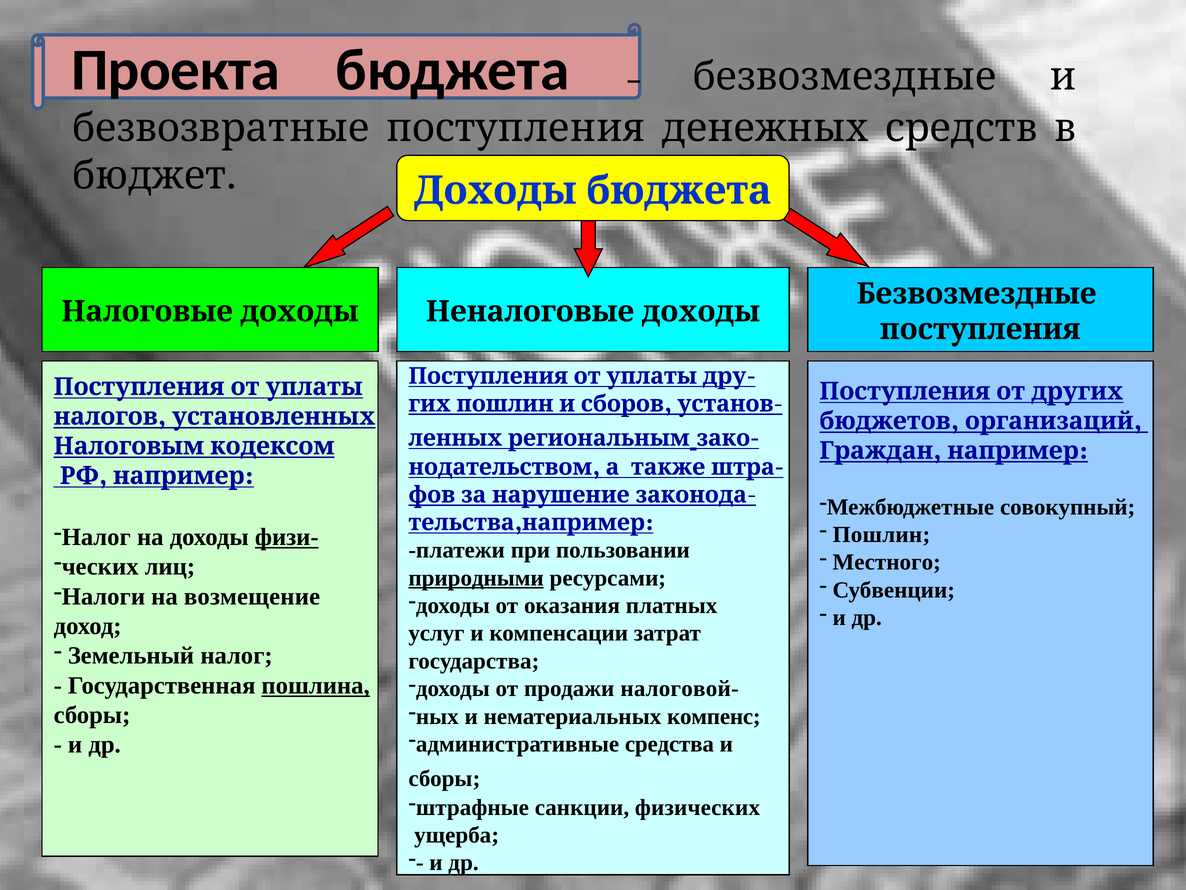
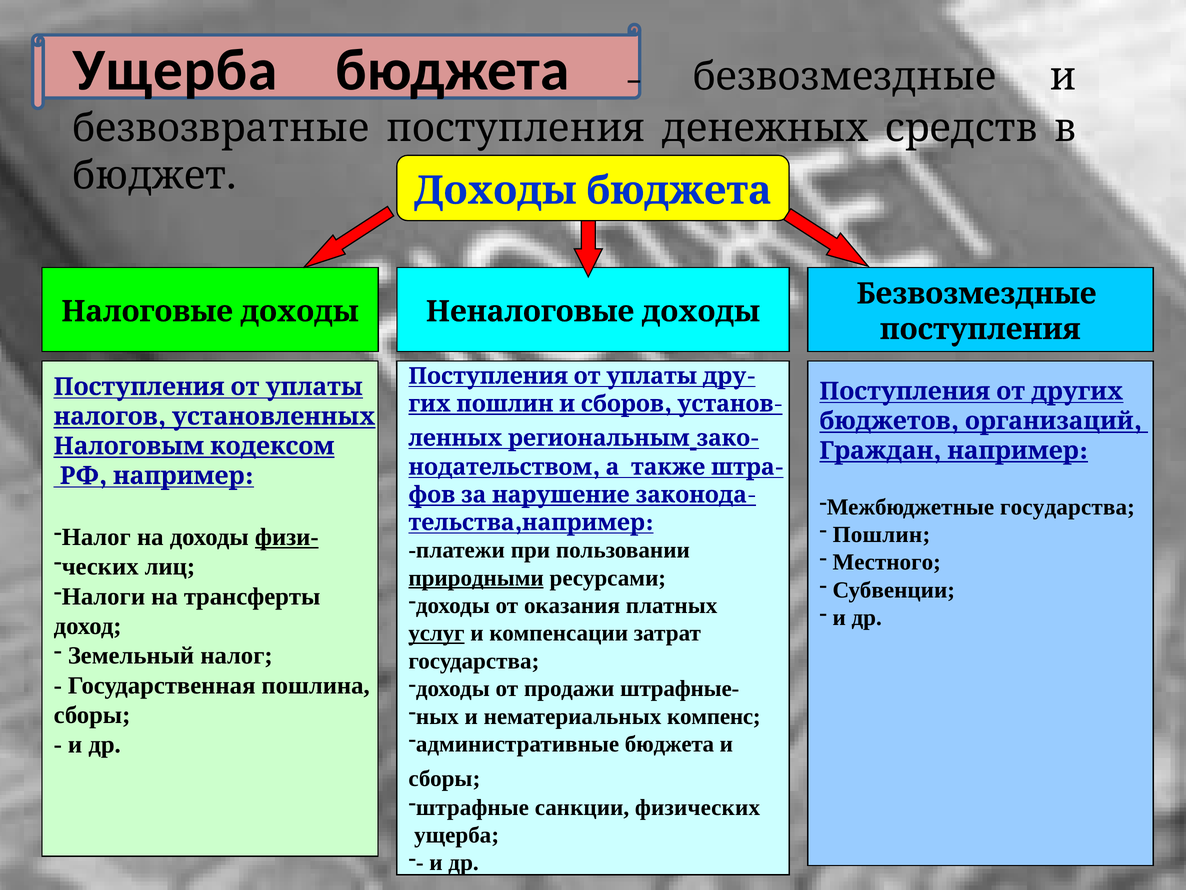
Проекта at (176, 70): Проекта -> Ущерба
Межбюджетные совокупный: совокупный -> государства
возмещение: возмещение -> трансферты
услуг underline: none -> present
пошлина underline: present -> none
налоговой-: налоговой- -> штрафные-
административные средства: средства -> бюджета
